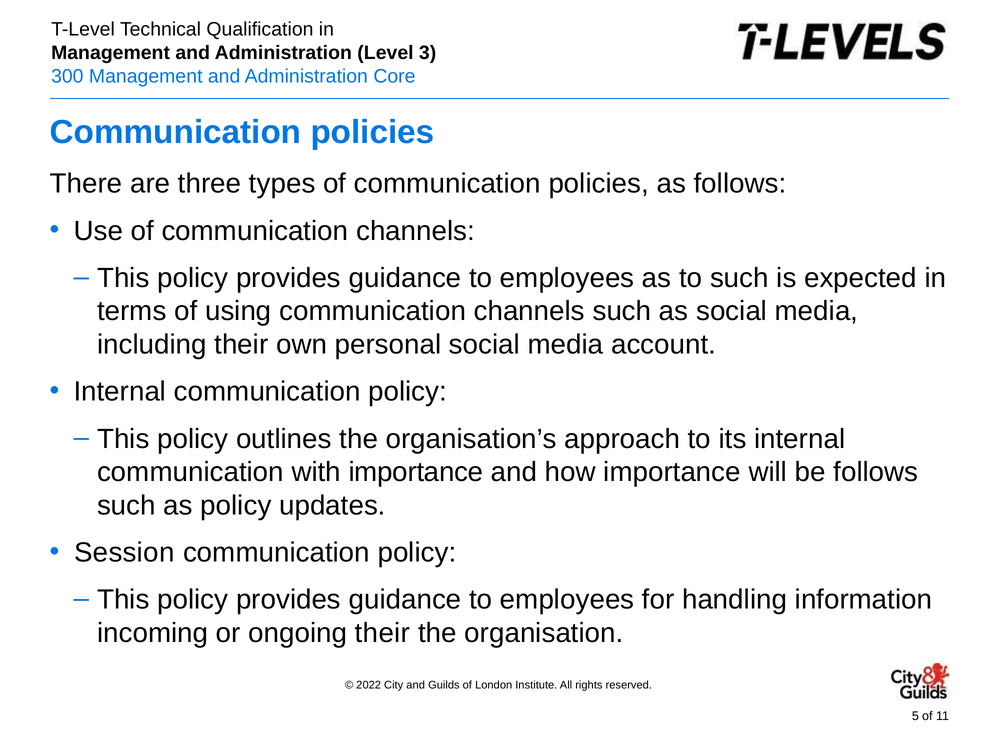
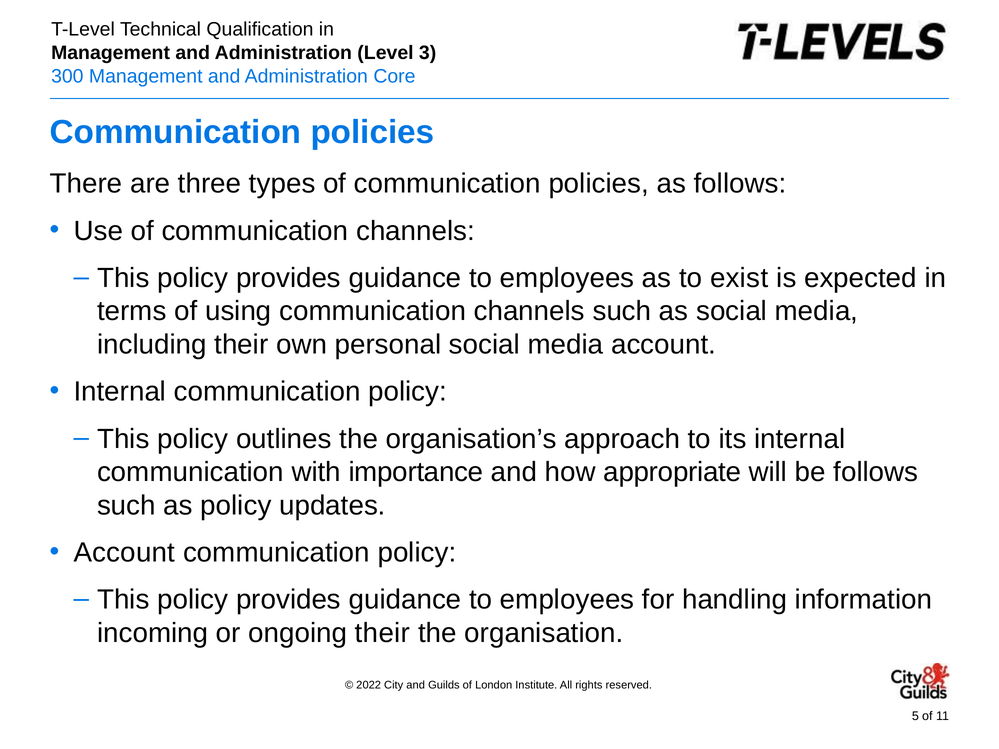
to such: such -> exist
how importance: importance -> appropriate
Session at (124, 553): Session -> Account
